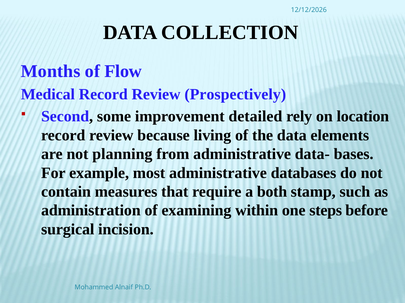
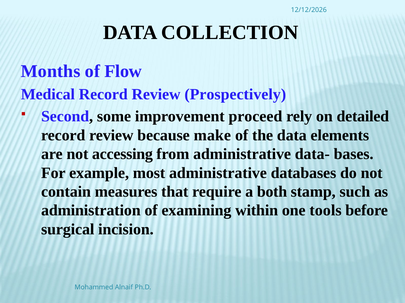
detailed: detailed -> proceed
location: location -> detailed
living: living -> make
planning: planning -> accessing
steps: steps -> tools
